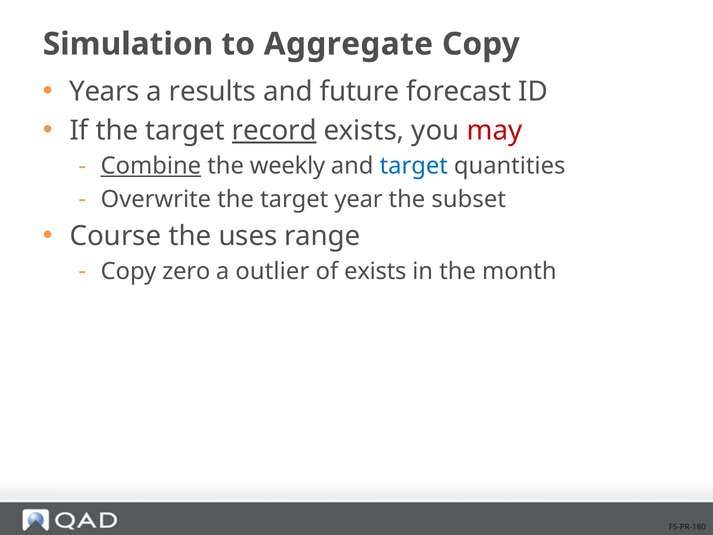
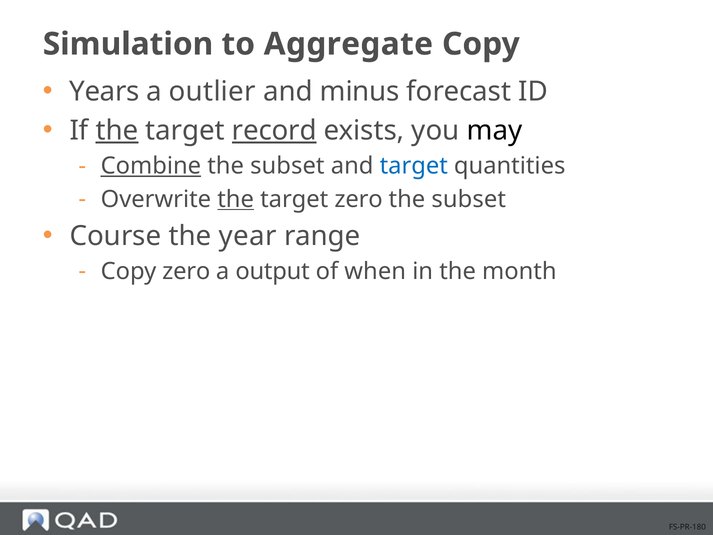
results: results -> outlier
future: future -> minus
the at (117, 131) underline: none -> present
may colour: red -> black
weekly at (288, 166): weekly -> subset
the at (236, 199) underline: none -> present
target year: year -> zero
uses: uses -> year
outlier: outlier -> output
of exists: exists -> when
